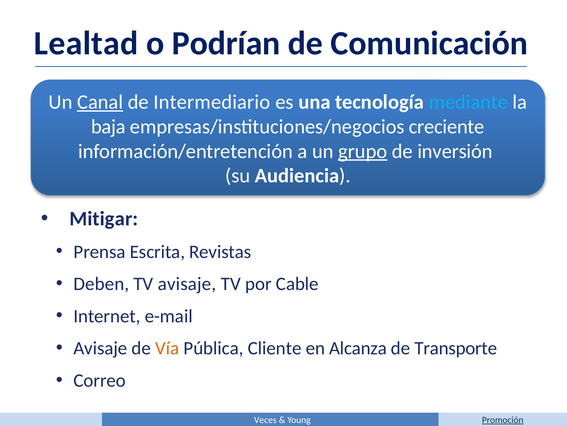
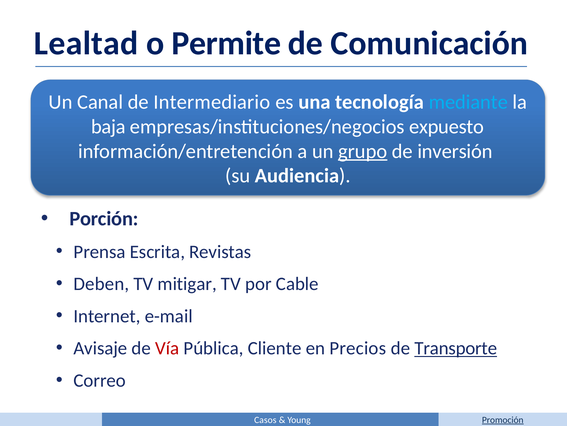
Podrían: Podrían -> Permite
Canal underline: present -> none
creciente: creciente -> expuesto
Mitigar: Mitigar -> Porción
TV avisaje: avisaje -> mitigar
Vía colour: orange -> red
Alcanza: Alcanza -> Precios
Transporte underline: none -> present
Veces: Veces -> Casos
